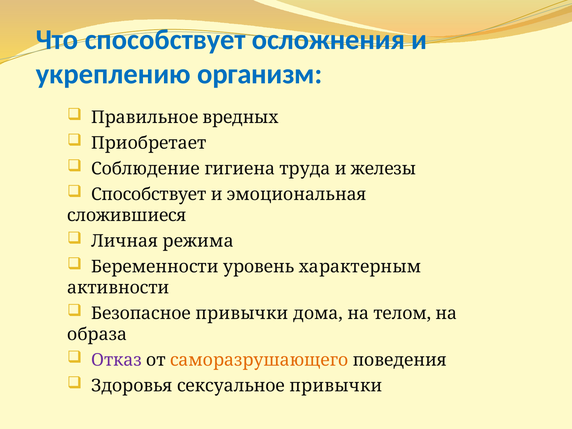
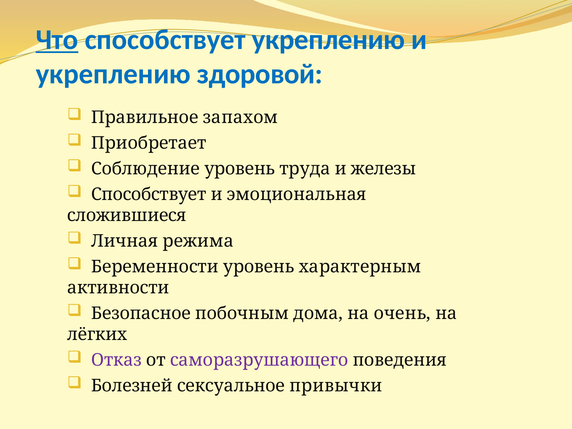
Что underline: none -> present
способствует осложнения: осложнения -> укреплению
организм: организм -> здоровой
вредных: вредных -> запахом
Соблюдение гигиена: гигиена -> уровень
Безопасное привычки: привычки -> побочным
телом: телом -> очень
образа: образа -> лёгких
саморазрушающего colour: orange -> purple
Здоровья: Здоровья -> Болезней
